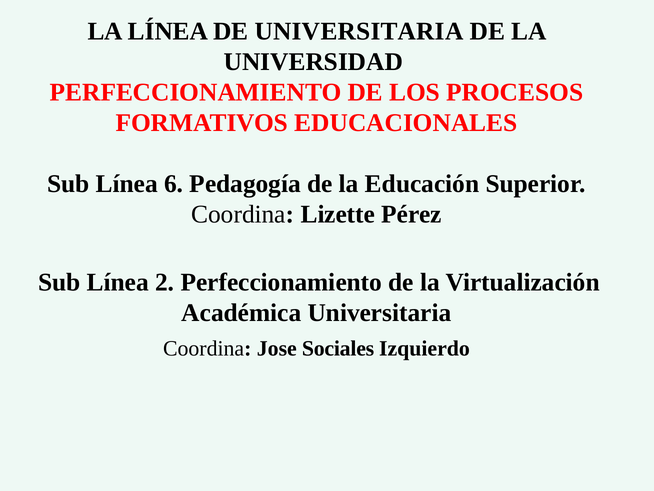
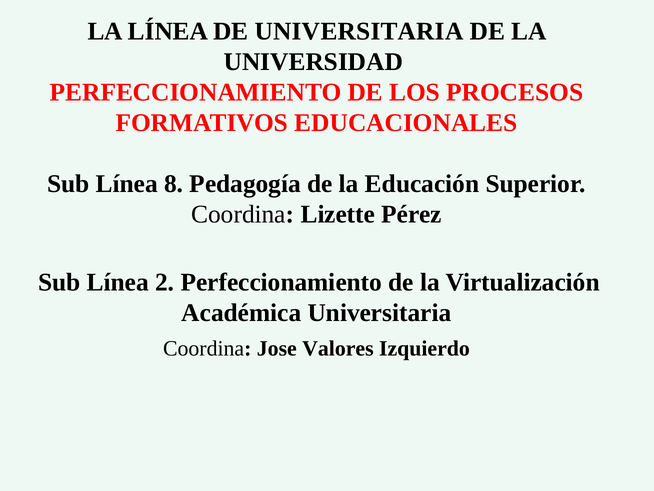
6: 6 -> 8
Sociales: Sociales -> Valores
